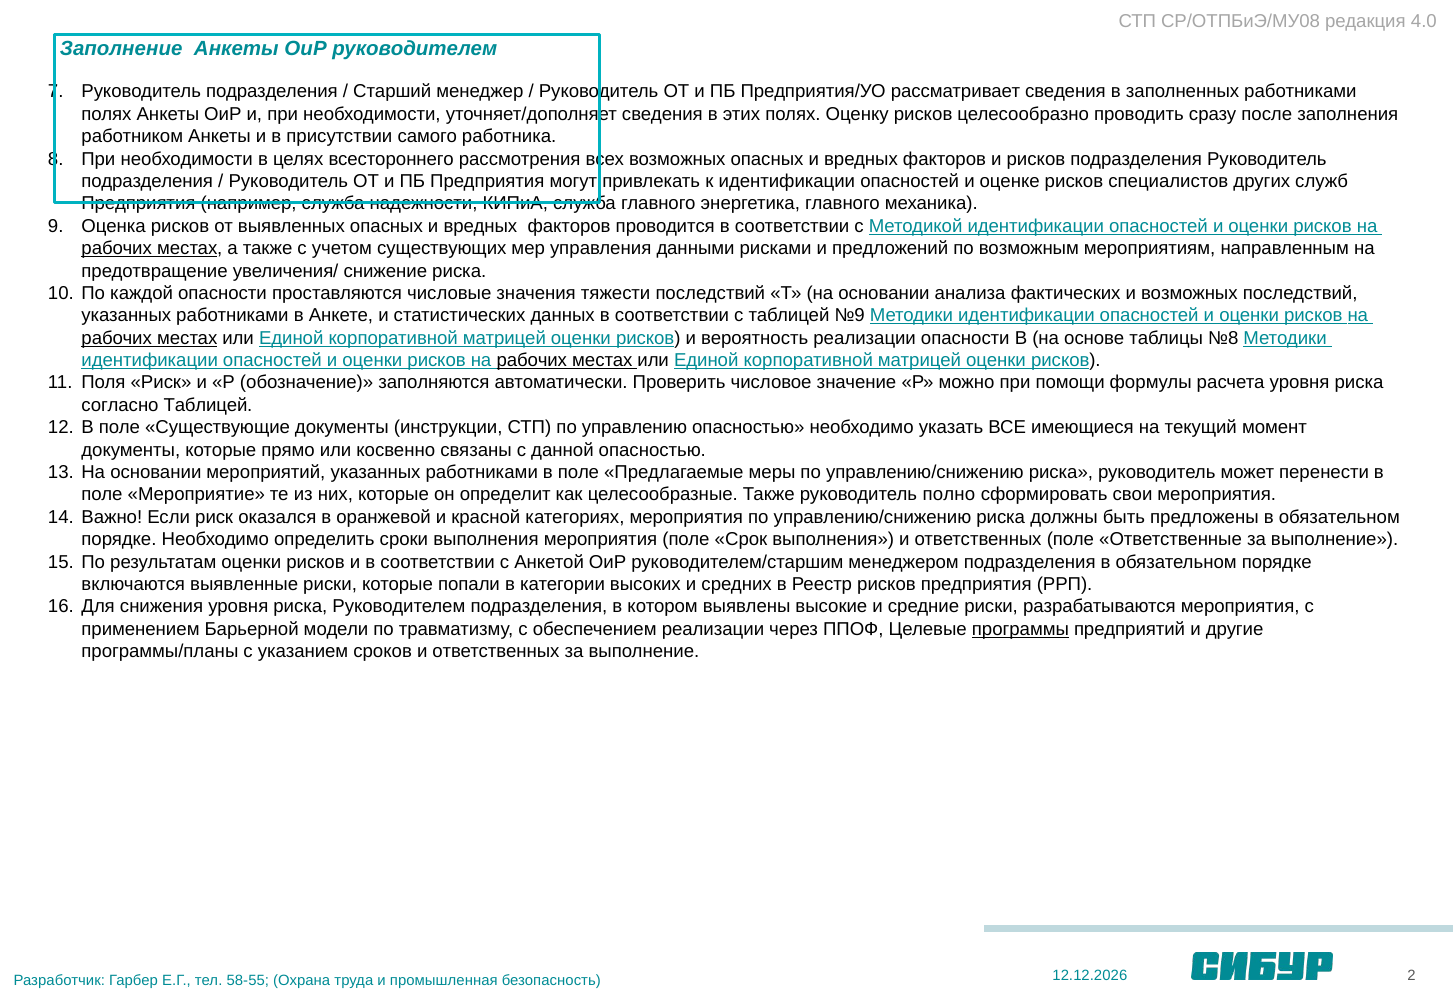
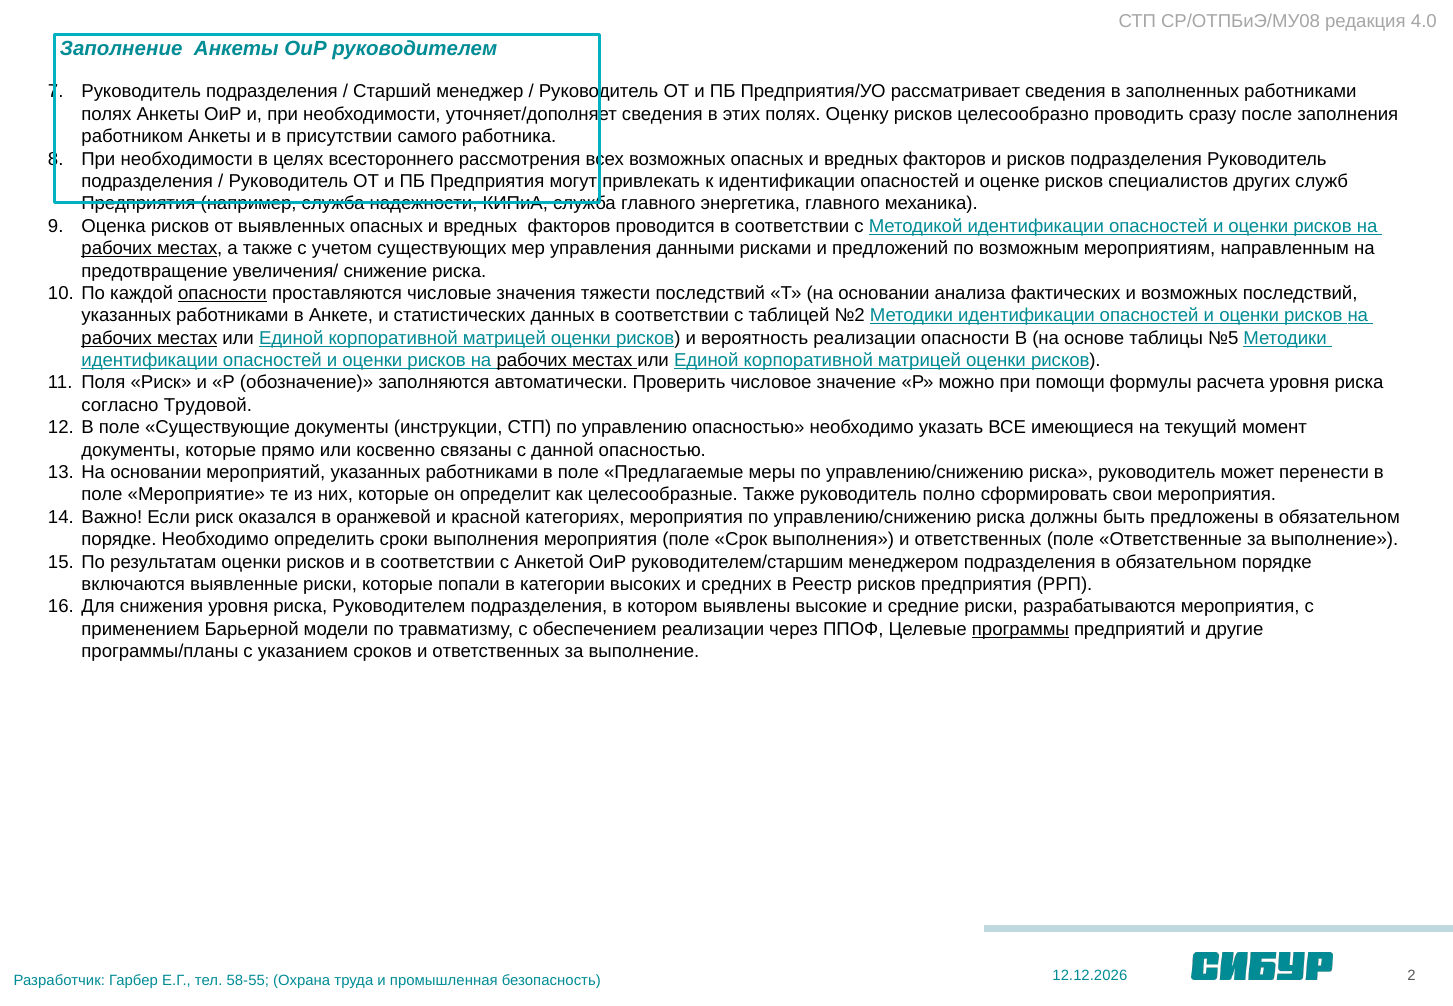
опасности at (222, 293) underline: none -> present
№9: №9 -> №2
№8: №8 -> №5
согласно Таблицей: Таблицей -> Трудовой
